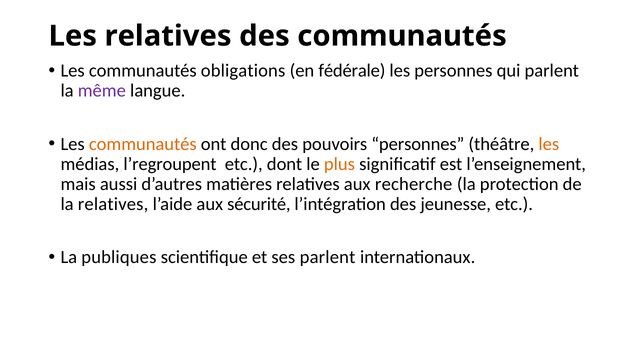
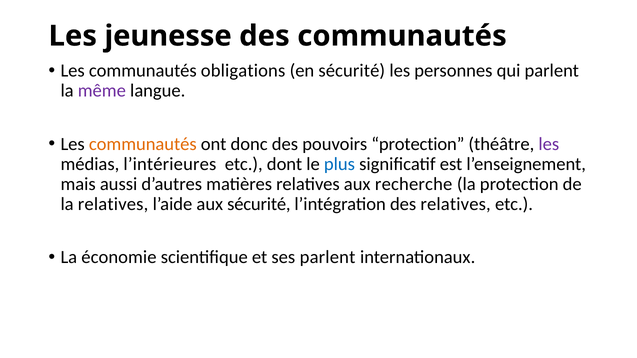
Les relatives: relatives -> jeunesse
en fédérale: fédérale -> sécurité
pouvoirs personnes: personnes -> protection
les at (549, 144) colour: orange -> purple
l’regroupent: l’regroupent -> l’intérieures
plus colour: orange -> blue
des jeunesse: jeunesse -> relatives
publiques: publiques -> économie
